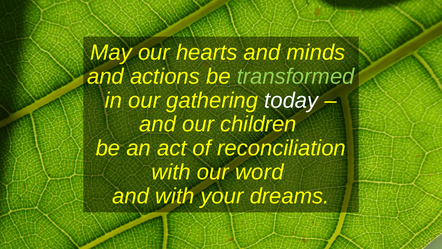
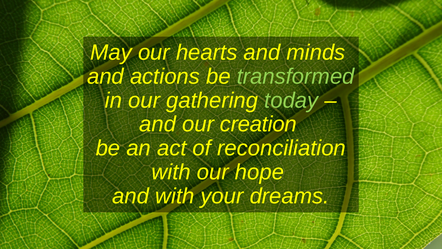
today colour: white -> light green
children: children -> creation
word: word -> hope
